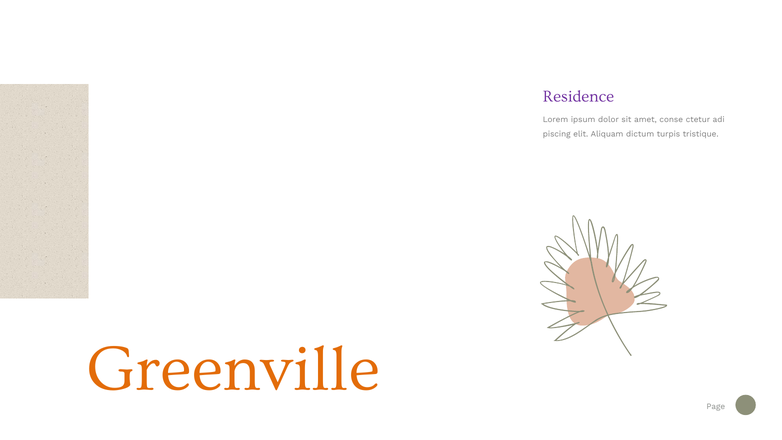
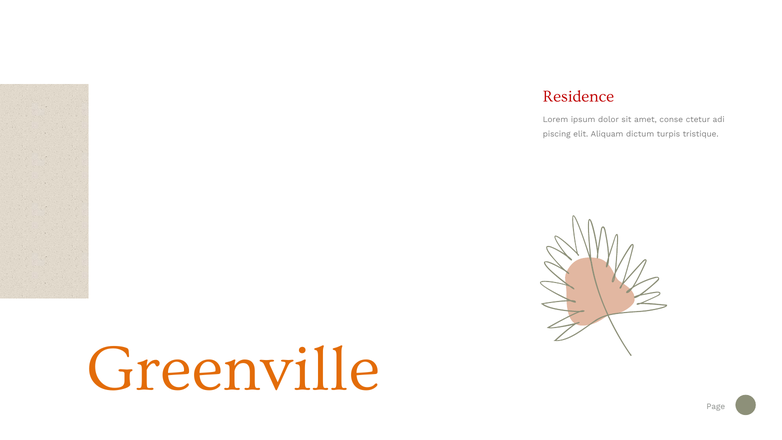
Residence colour: purple -> red
